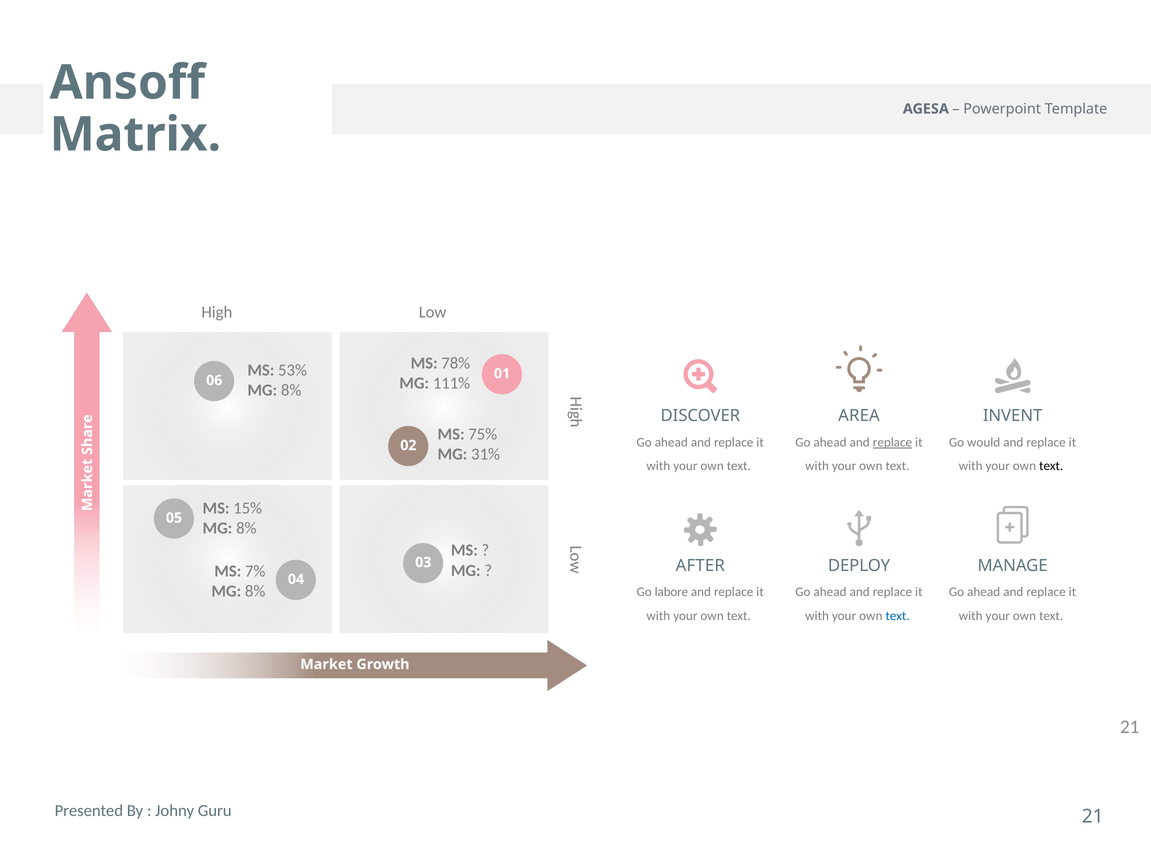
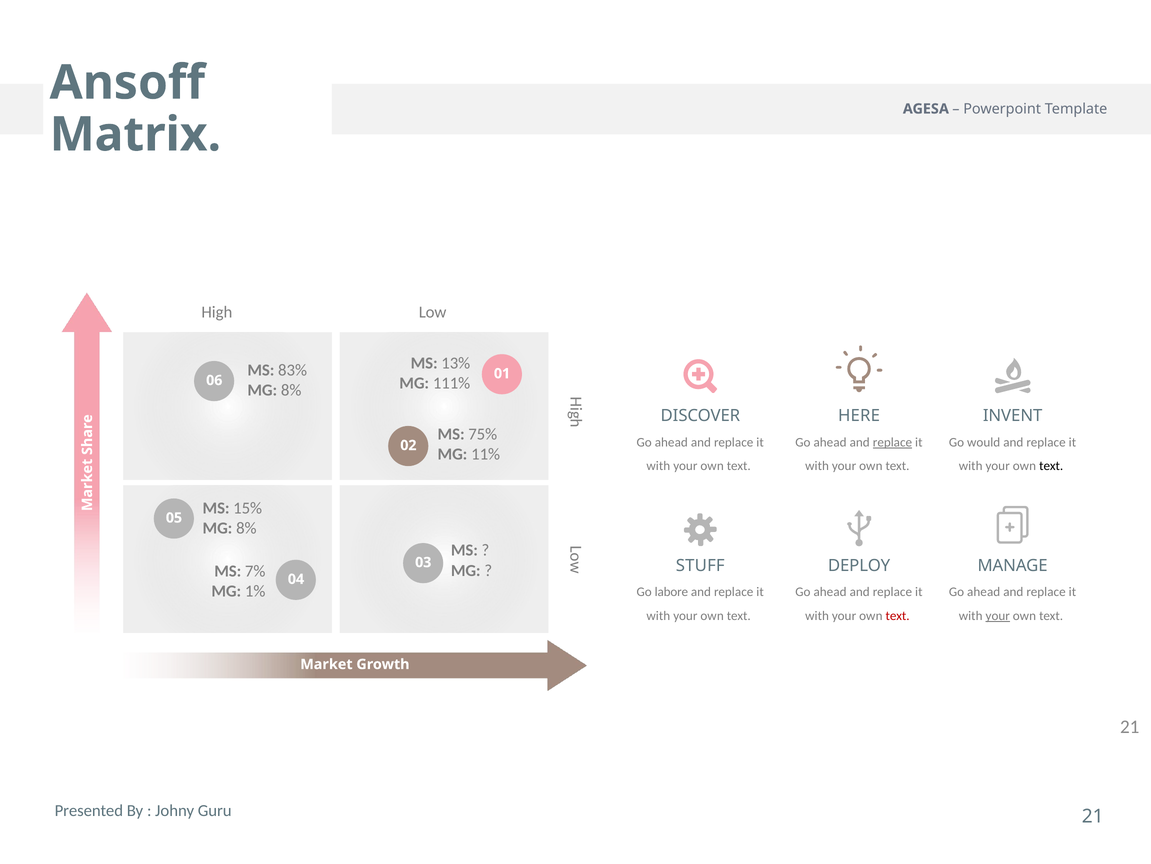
78%: 78% -> 13%
53%: 53% -> 83%
AREA: AREA -> HERE
31%: 31% -> 11%
AFTER: AFTER -> STUFF
8% at (255, 591): 8% -> 1%
text at (898, 615) colour: blue -> red
your at (998, 615) underline: none -> present
